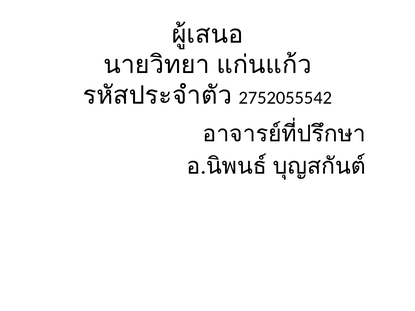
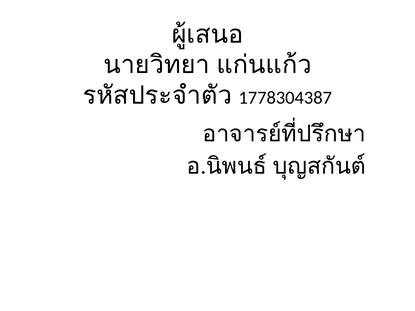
2752055542: 2752055542 -> 1778304387
